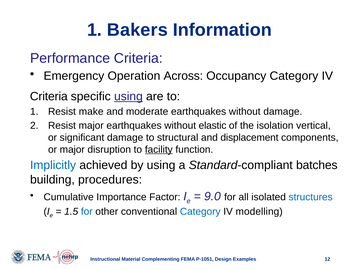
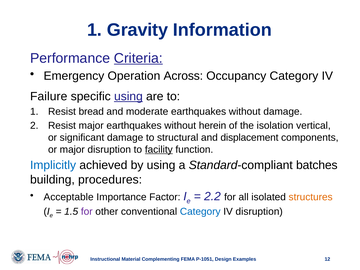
Bakers: Bakers -> Gravity
Criteria at (138, 58) underline: none -> present
Criteria at (49, 96): Criteria -> Failure
make: make -> bread
elastic: elastic -> herein
Cumulative: Cumulative -> Acceptable
9.0: 9.0 -> 2.2
structures colour: blue -> orange
for at (87, 211) colour: blue -> purple
IV modelling: modelling -> disruption
